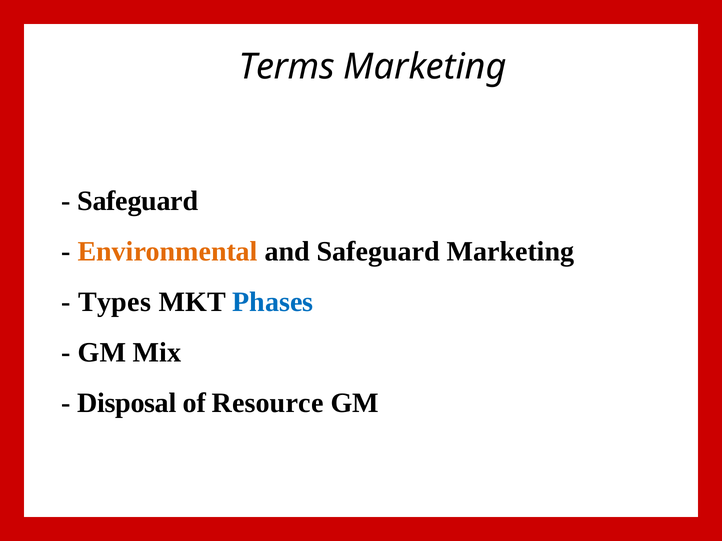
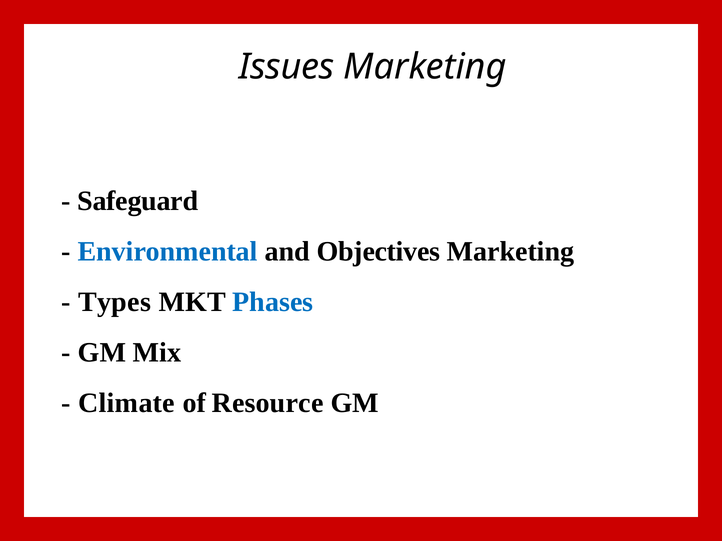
Terms: Terms -> Issues
Environmental colour: orange -> blue
and Safeguard: Safeguard -> Objectives
Disposal: Disposal -> Climate
